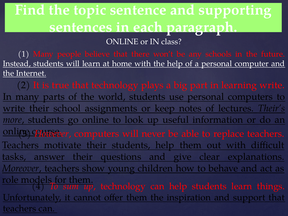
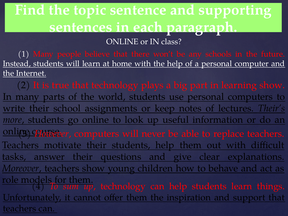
learning write: write -> show
